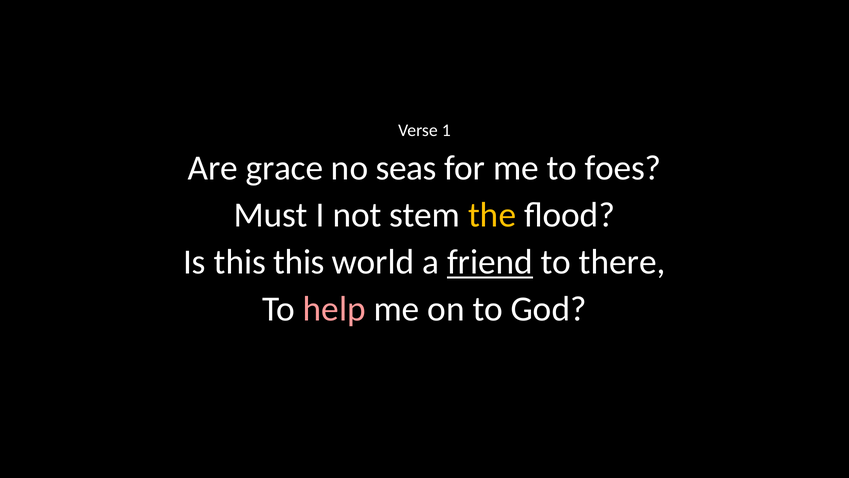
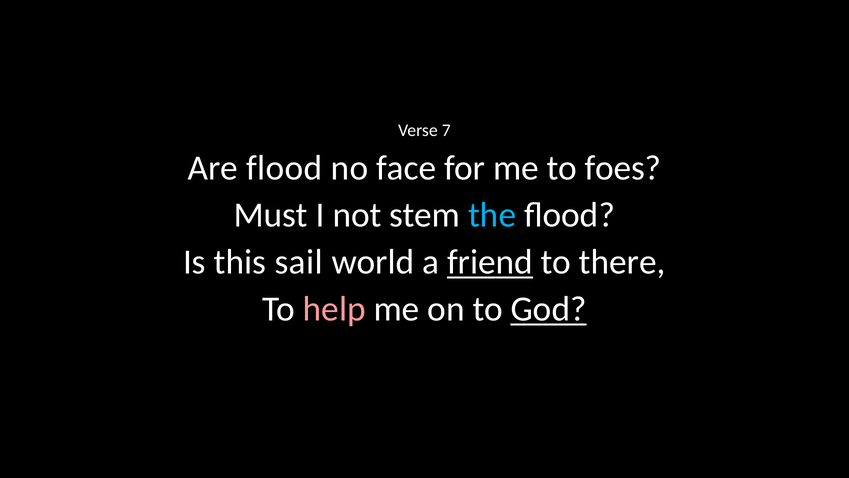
1: 1 -> 7
Are grace: grace -> flood
seas: seas -> face
the colour: yellow -> light blue
this this: this -> sail
God underline: none -> present
